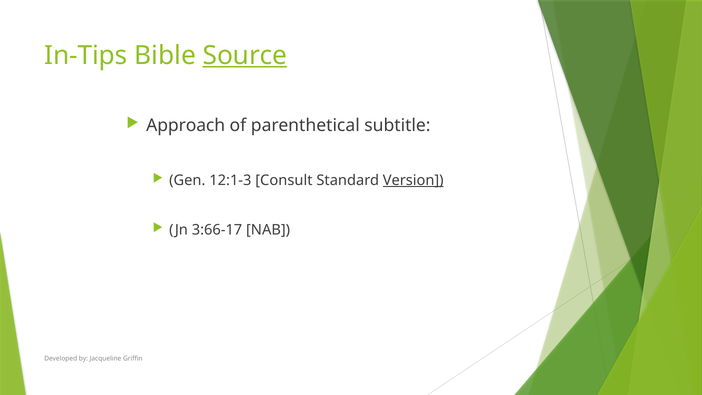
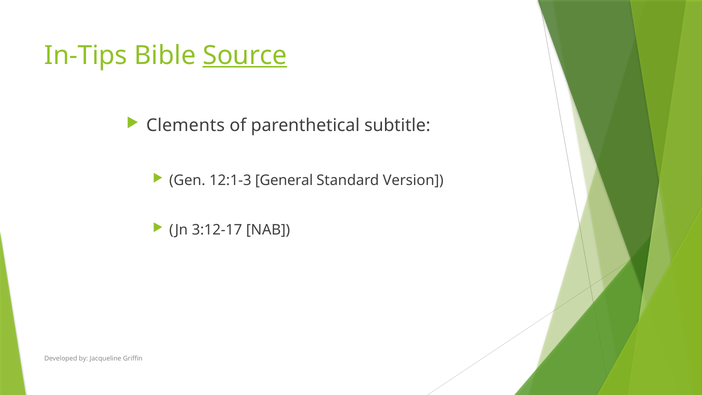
Approach: Approach -> Clements
Consult: Consult -> General
Version underline: present -> none
3:66-17: 3:66-17 -> 3:12-17
